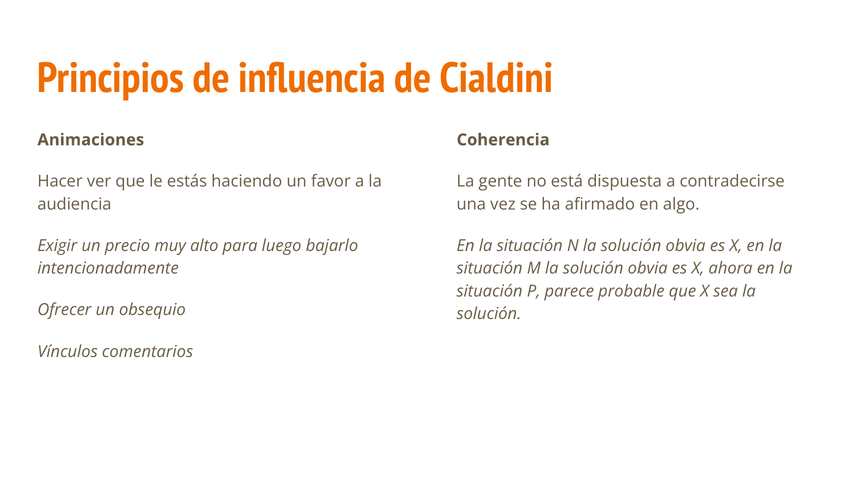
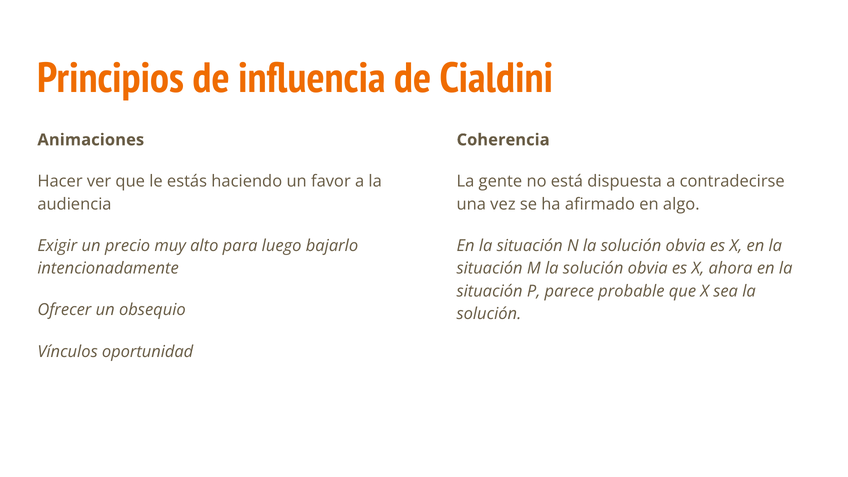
comentarios: comentarios -> oportunidad
